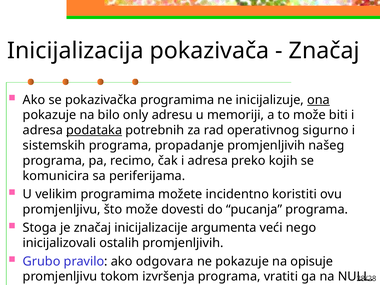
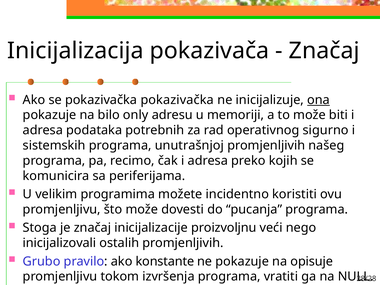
pokazivačka programima: programima -> pokazivačka
podataka underline: present -> none
propadanje: propadanje -> unutrašnjoj
argumenta: argumenta -> proizvoljnu
odgovara: odgovara -> konstante
